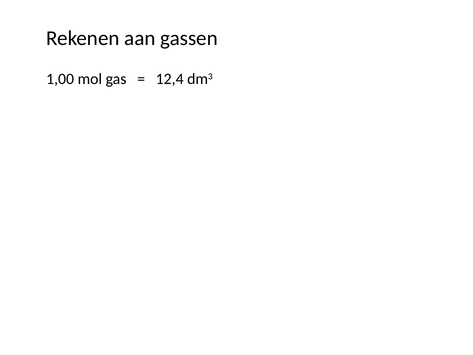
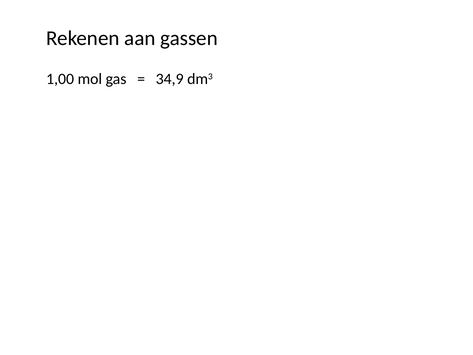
12,4: 12,4 -> 34,9
